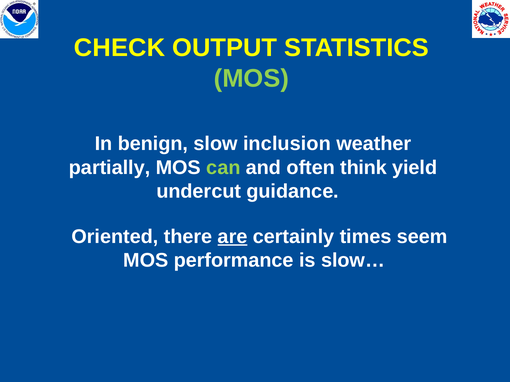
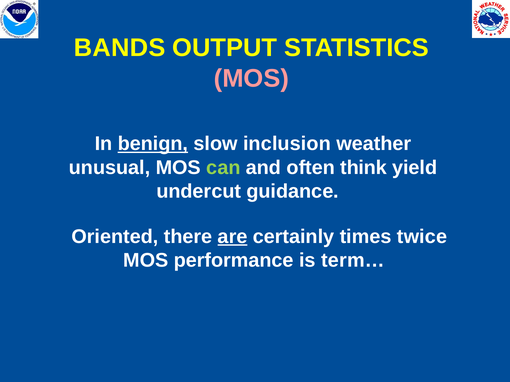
CHECK: CHECK -> BANDS
MOS at (251, 79) colour: light green -> pink
benign underline: none -> present
partially: partially -> unusual
seem: seem -> twice
slow…: slow… -> term…
